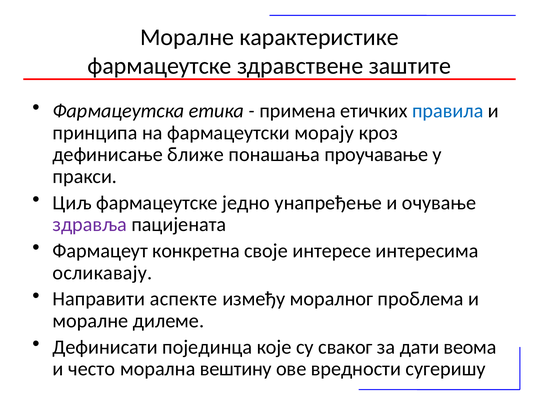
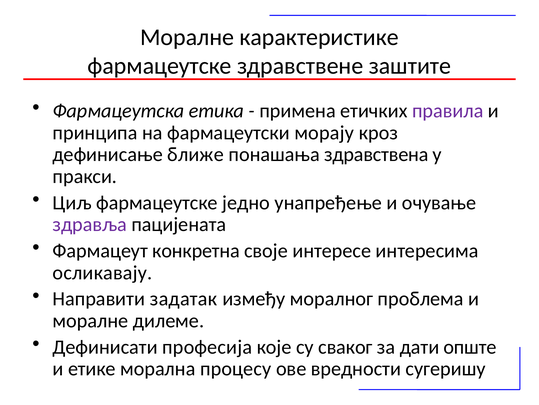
правила colour: blue -> purple
проучавање: проучавање -> здравствена
аспекте: аспекте -> задатак
појединца: појединца -> професија
веома: веома -> опште
често: често -> етике
вештину: вештину -> процесу
